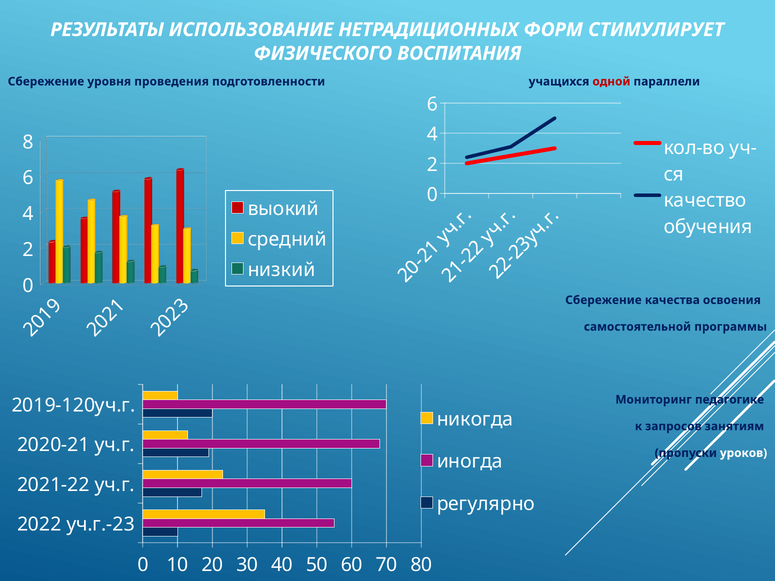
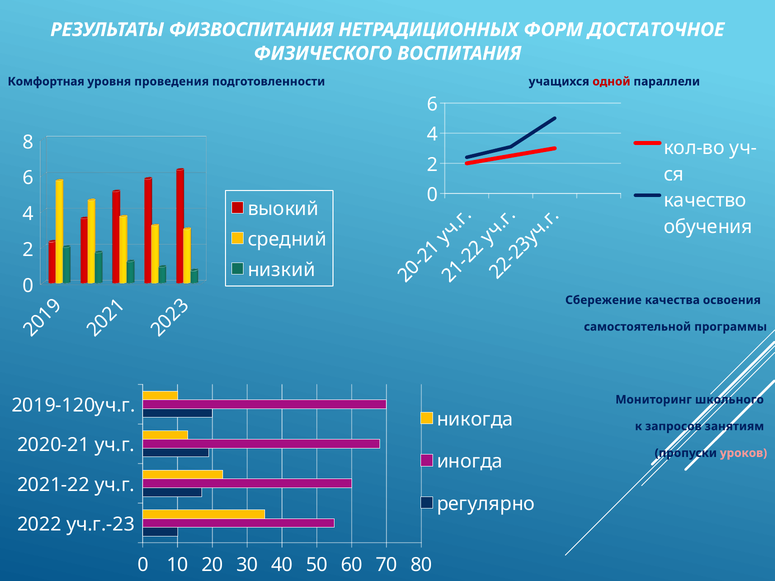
ИСПОЛЬЗОВАНИЕ: ИСПОЛЬЗОВАНИЕ -> ФИЗВОСПИТАНИЯ
СТИМУЛИРУЕТ: СТИМУЛИРУЕТ -> ДОСТАТОЧНОЕ
Сбережение at (46, 82): Сбережение -> Комфортная
педагогике: педагогике -> школьного
уроков colour: white -> pink
